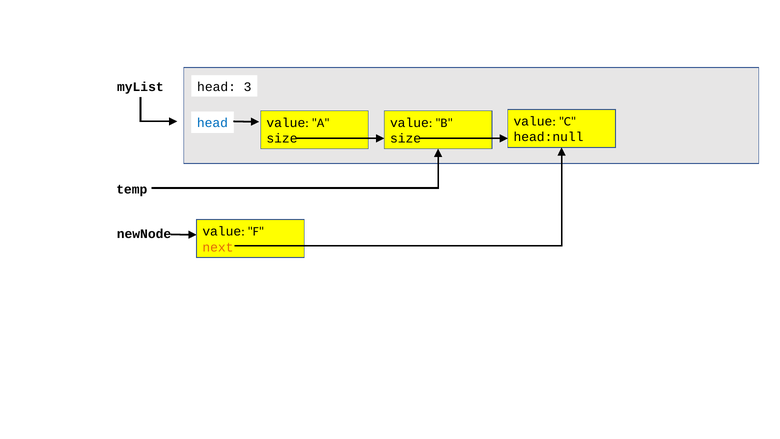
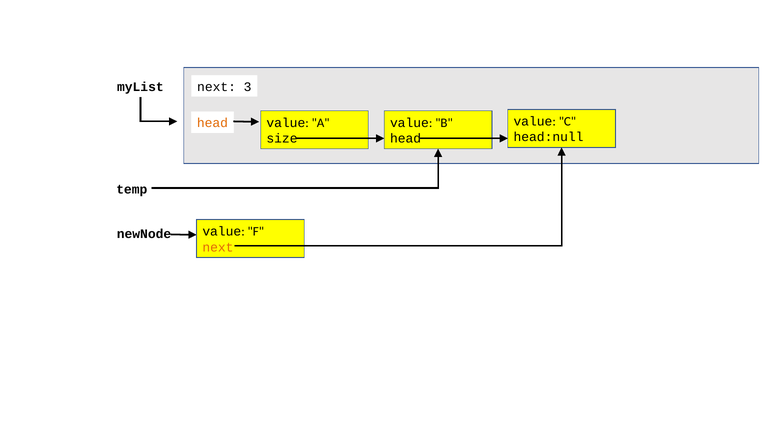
myList head: head -> next
head at (212, 123) colour: blue -> orange
size at (406, 138): size -> head
